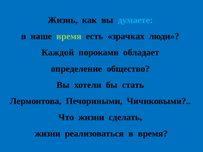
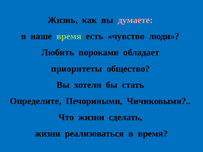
думаете colour: light blue -> pink
зрачках: зрачках -> чувство
Каждой: Каждой -> Любить
определение: определение -> приоритеты
Лермонтова: Лермонтова -> Определите
